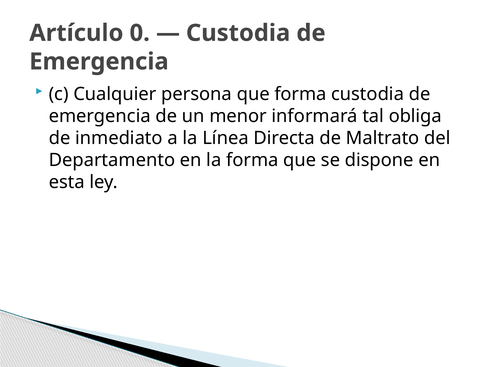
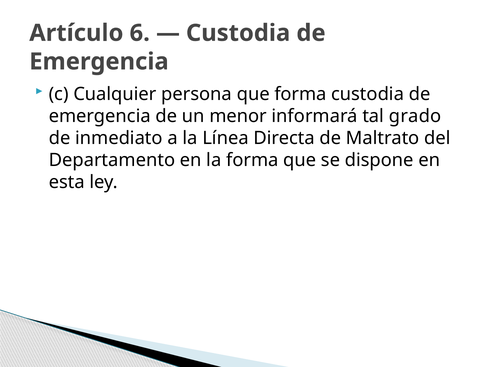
0: 0 -> 6
obliga: obliga -> grado
